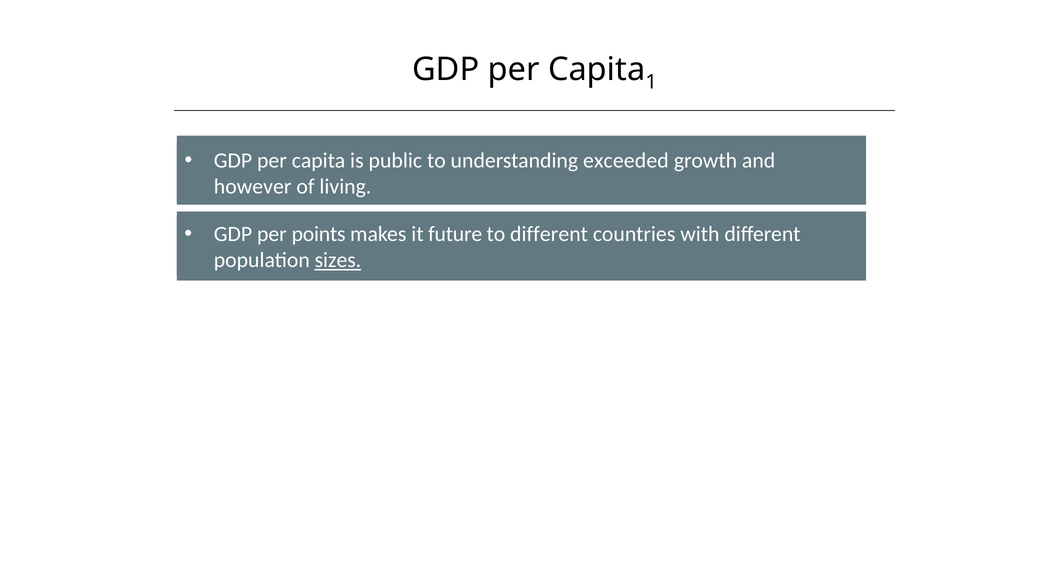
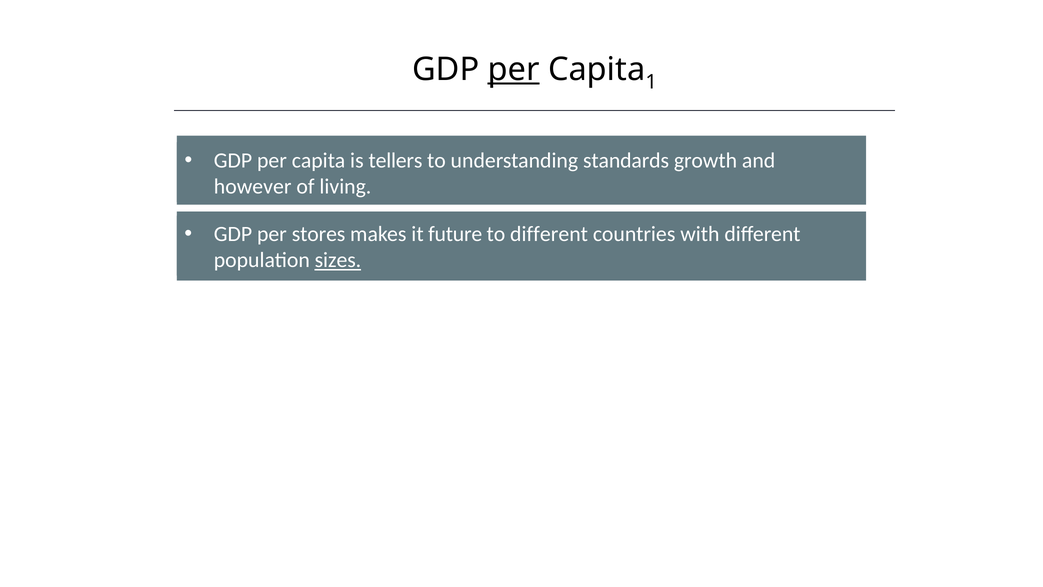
per at (514, 69) underline: none -> present
public: public -> tellers
exceeded: exceeded -> standards
points: points -> stores
